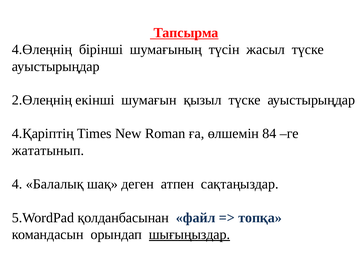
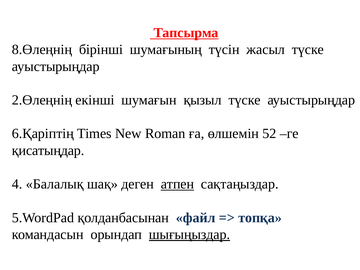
4.Өлеңнің: 4.Өлеңнің -> 8.Өлеңнің
4.Қаріптің: 4.Қаріптің -> 6.Қаріптің
84: 84 -> 52
жататынып: жататынып -> қисатыңдар
атпен underline: none -> present
